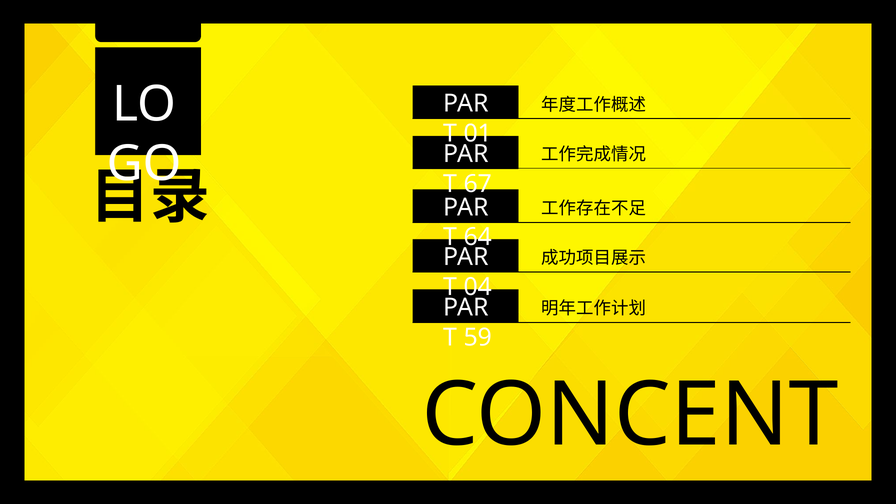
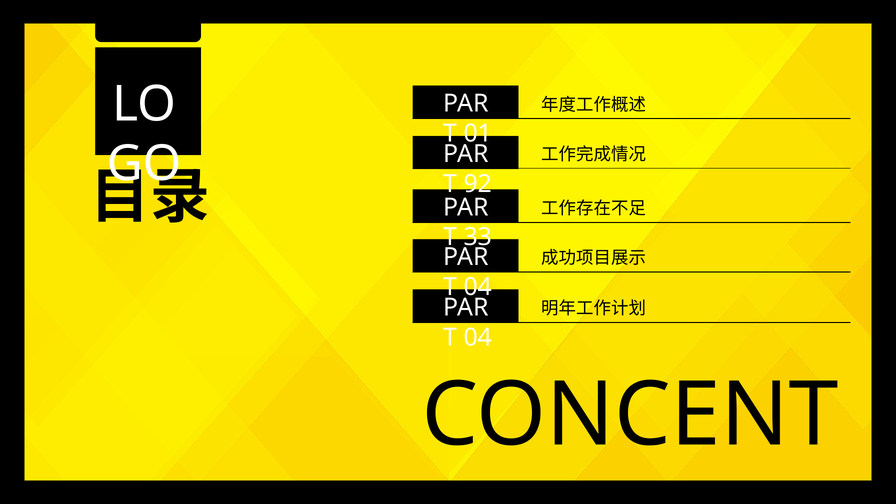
67: 67 -> 92
64: 64 -> 33
59 at (478, 337): 59 -> 04
